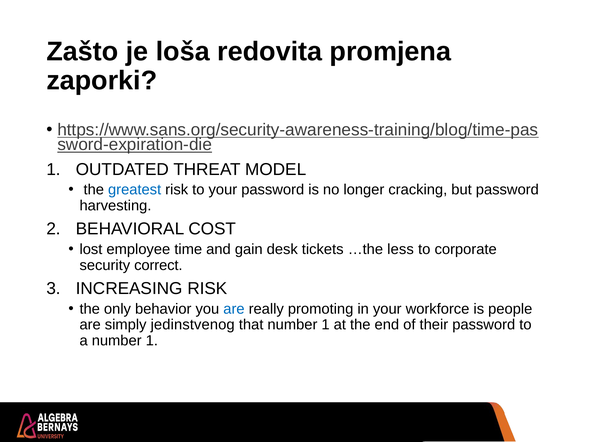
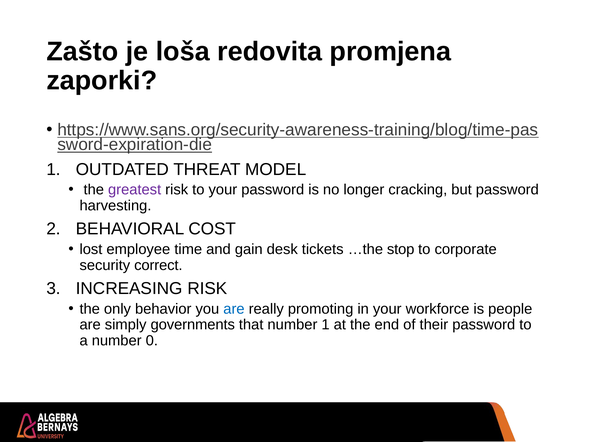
greatest colour: blue -> purple
less: less -> stop
jedinstvenog: jedinstvenog -> governments
a number 1: 1 -> 0
